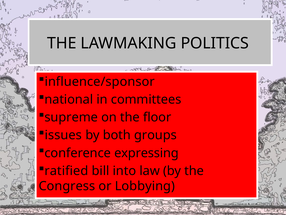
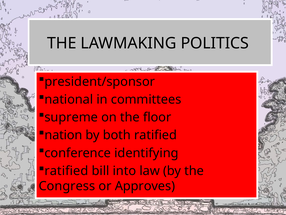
influence/sponsor: influence/sponsor -> president/sponsor
issues: issues -> nation
both groups: groups -> ratified
expressing: expressing -> identifying
Lobbying: Lobbying -> Approves
